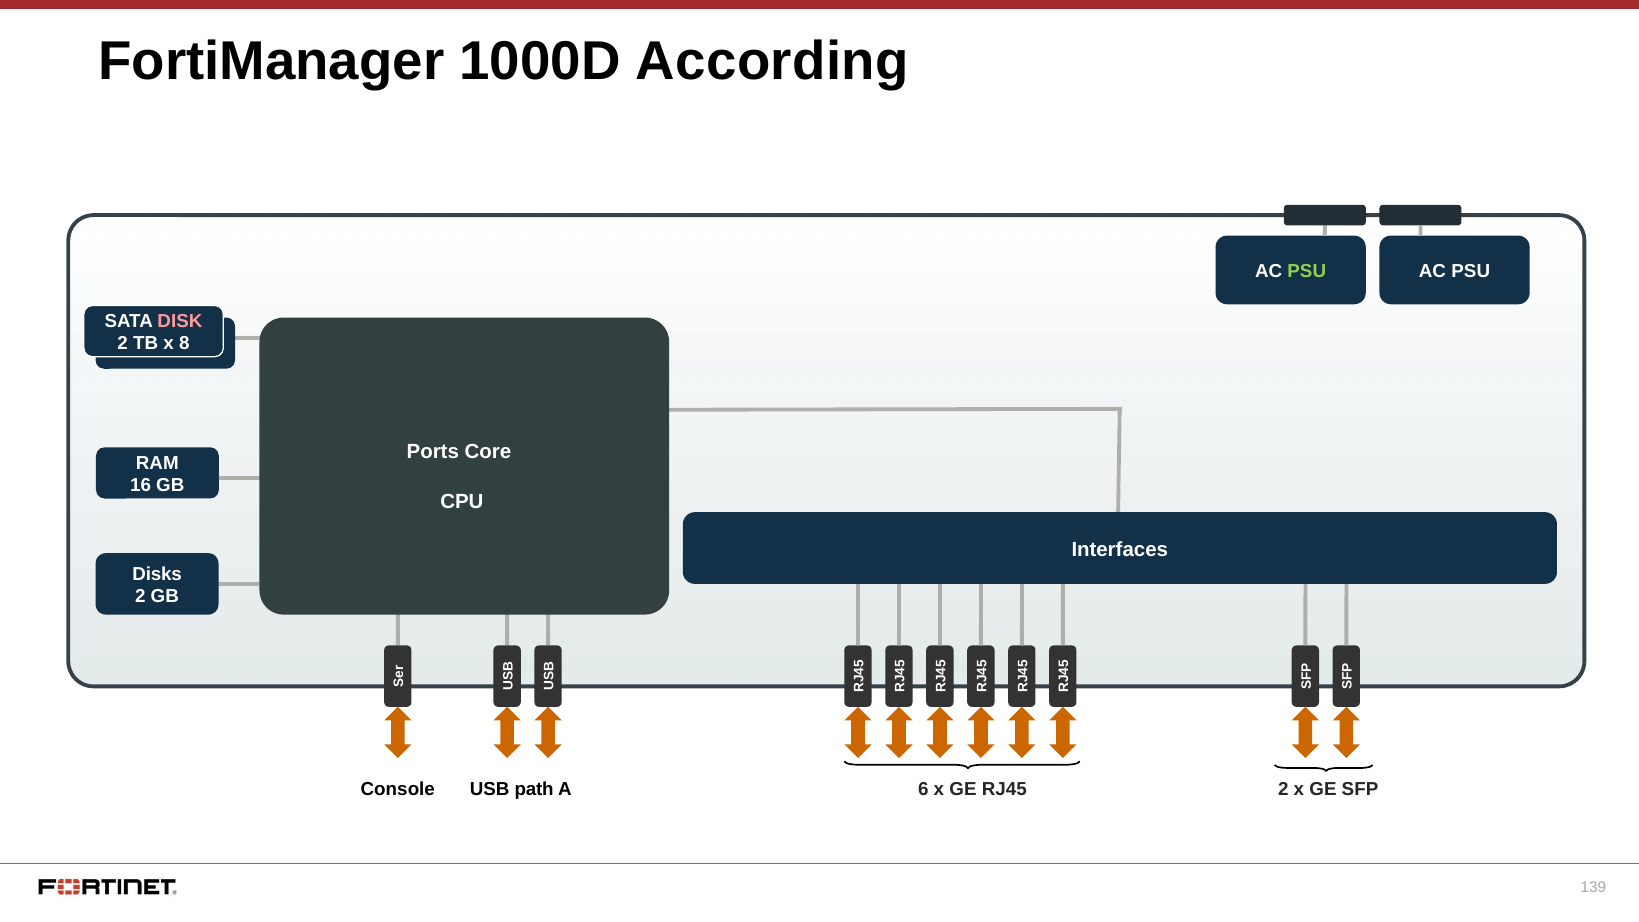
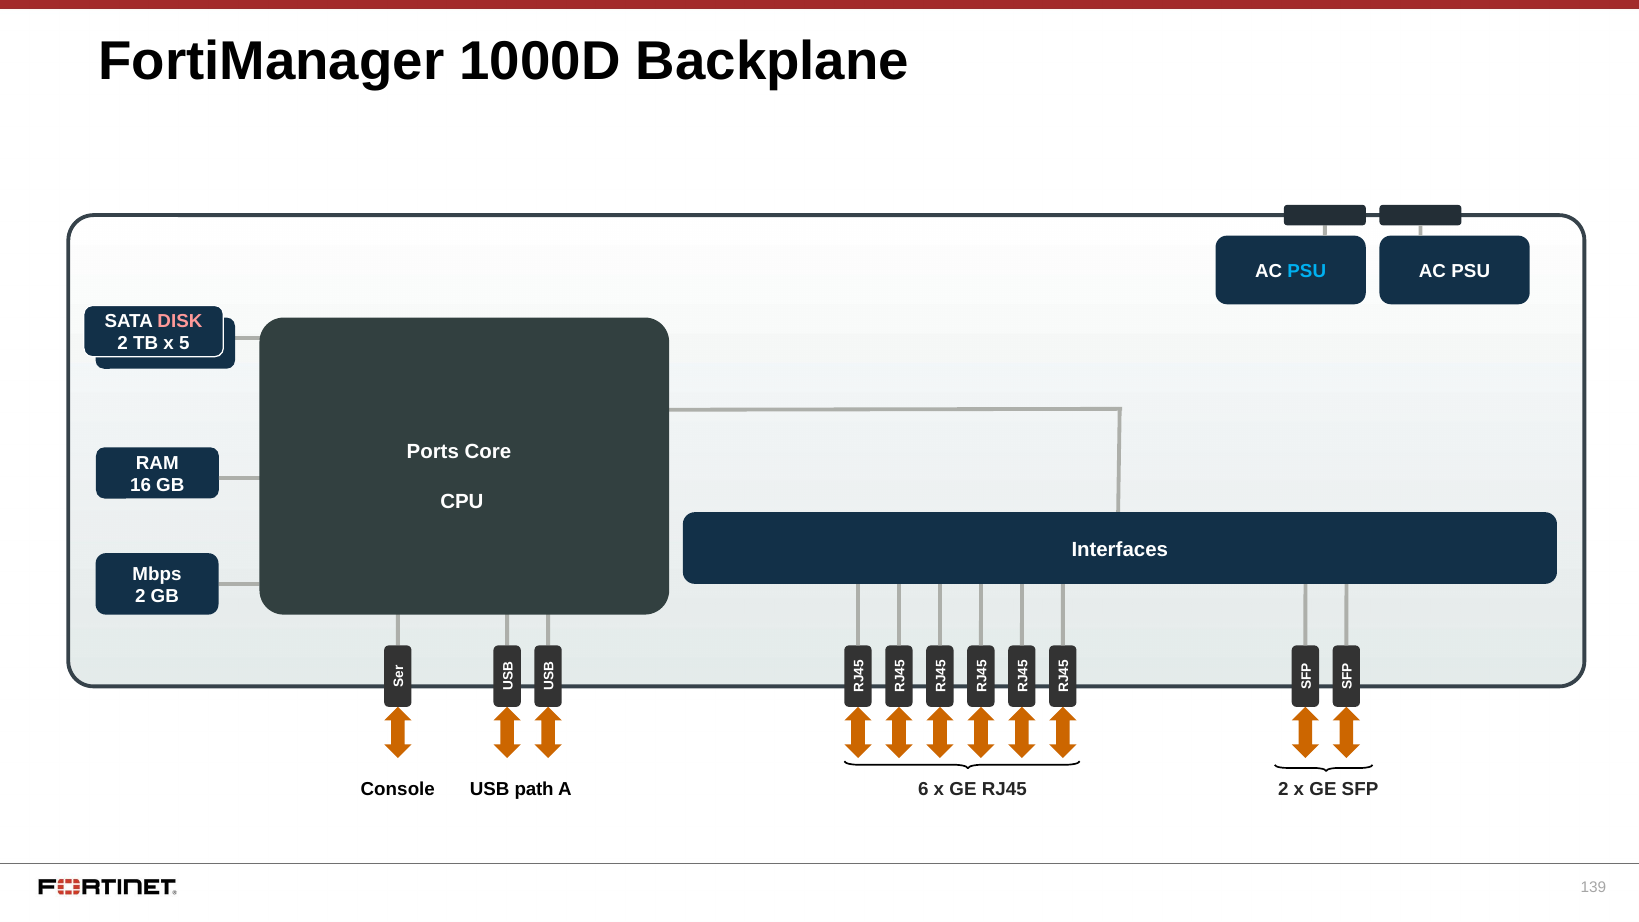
According: According -> Backplane
PSU at (1307, 271) colour: light green -> light blue
x 8: 8 -> 5
Disks: Disks -> Mbps
